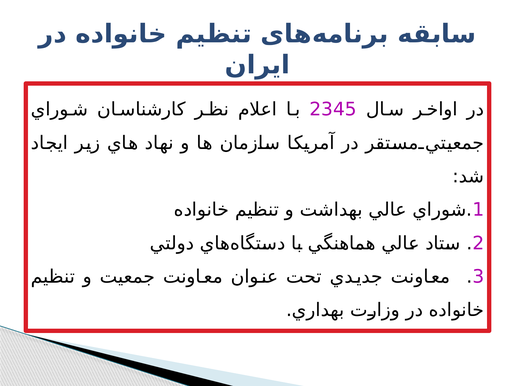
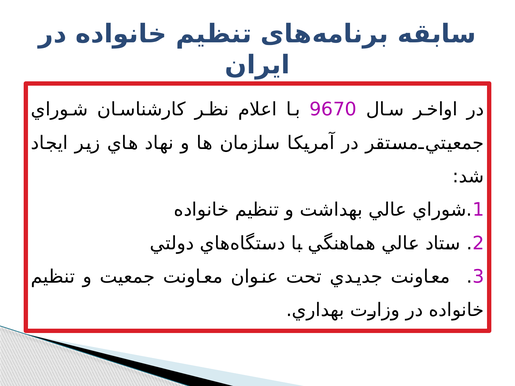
2345: 2345 -> 9670
